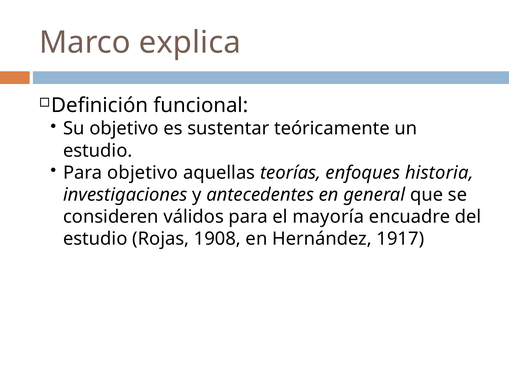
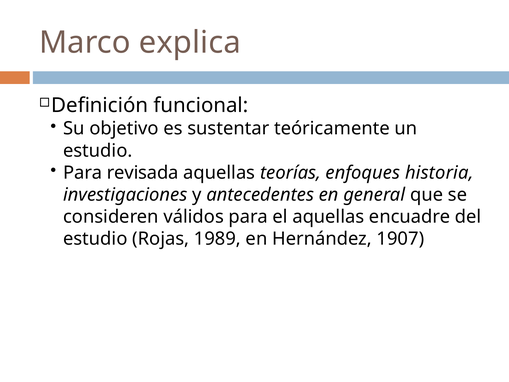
Para objetivo: objetivo -> revisada
el mayoría: mayoría -> aquellas
1908: 1908 -> 1989
1917: 1917 -> 1907
